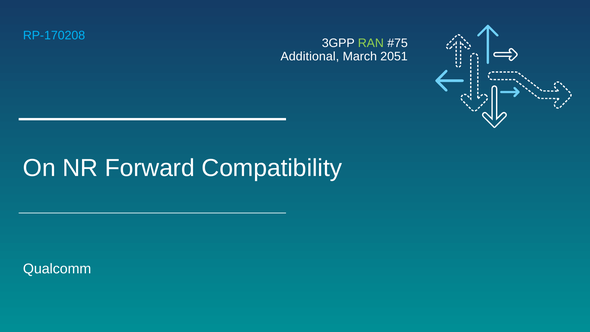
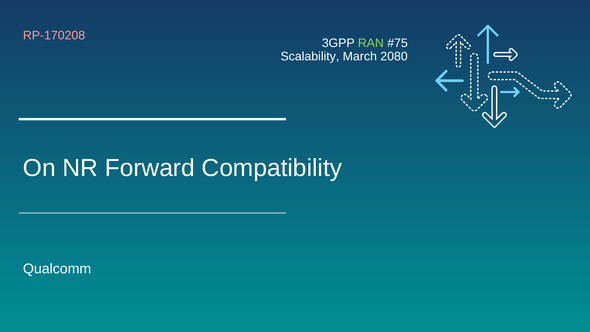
RP-170208 colour: light blue -> pink
Additional: Additional -> Scalability
2051: 2051 -> 2080
